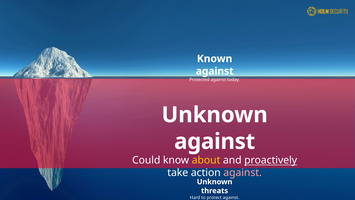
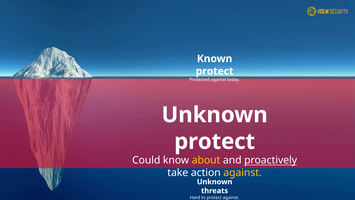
against at (215, 71): against -> protect
against at (215, 141): against -> protect
against at (243, 172) colour: pink -> yellow
